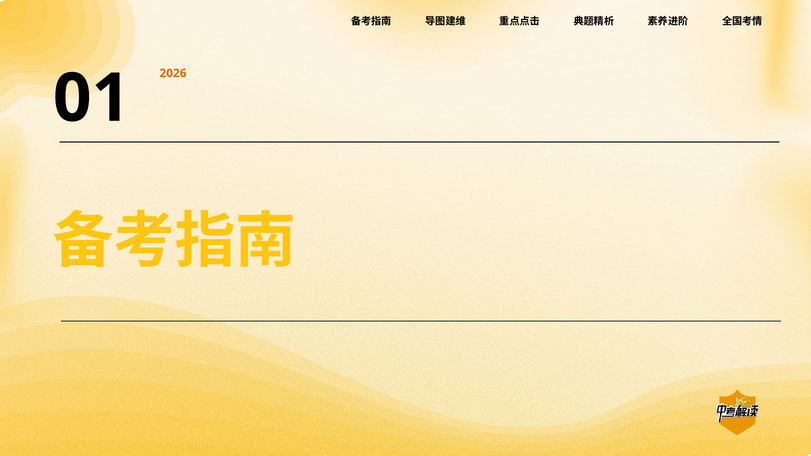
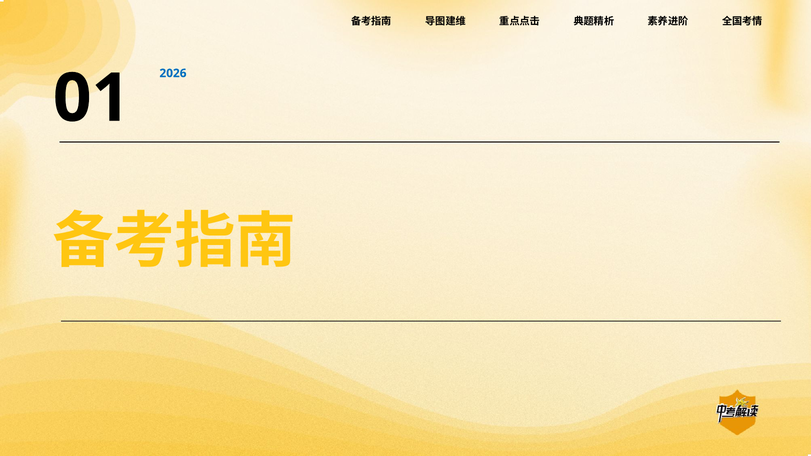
2026 colour: orange -> blue
